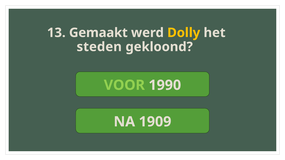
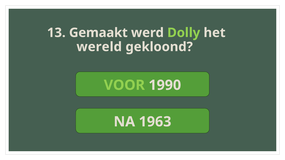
Dolly colour: yellow -> light green
steden: steden -> wereld
1909: 1909 -> 1963
